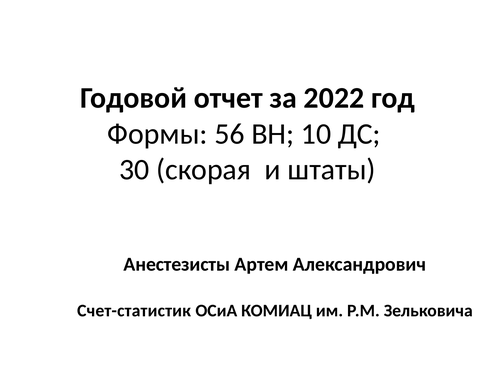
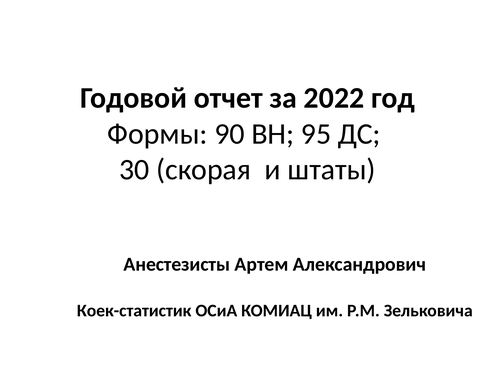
56: 56 -> 90
10: 10 -> 95
Счет-статистик: Счет-статистик -> Коек-статистик
